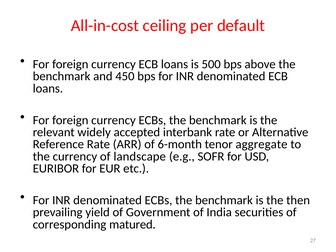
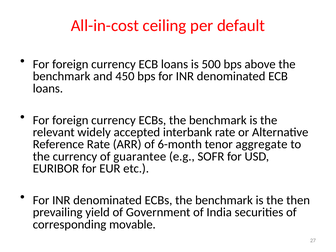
landscape: landscape -> guarantee
matured: matured -> movable
